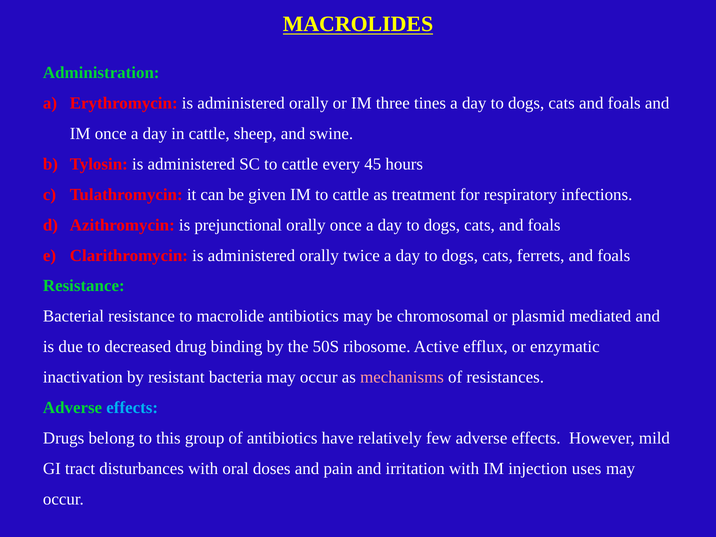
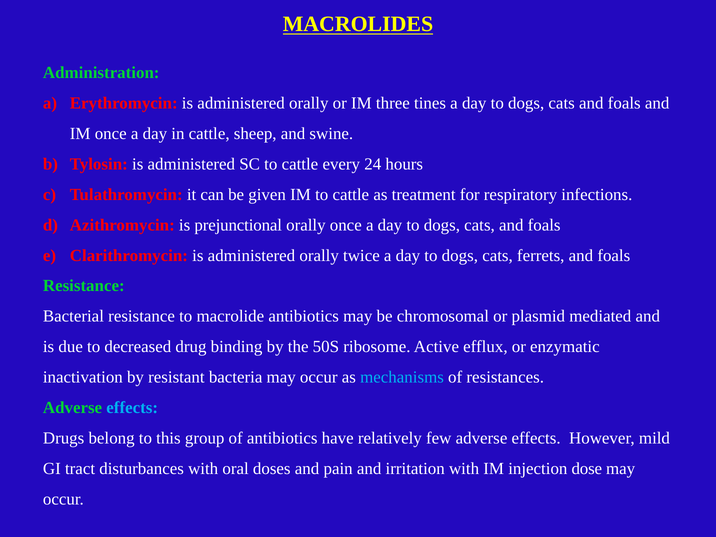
45: 45 -> 24
mechanisms colour: pink -> light blue
uses: uses -> dose
